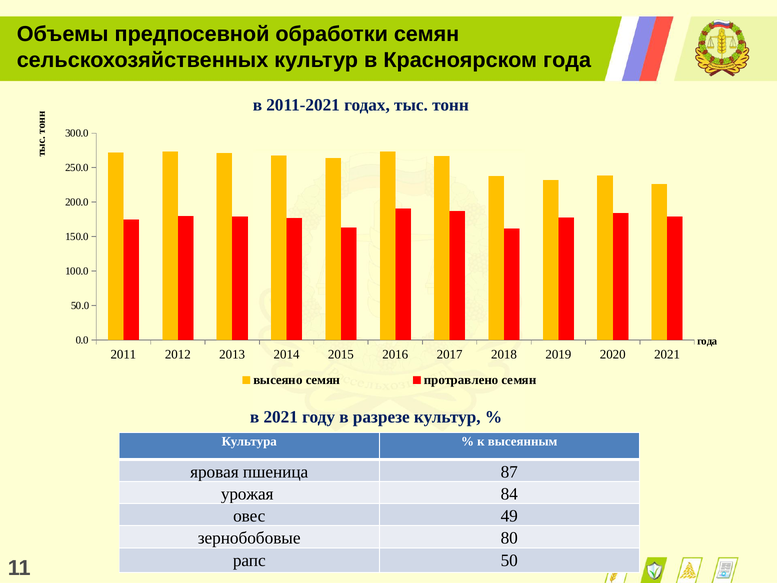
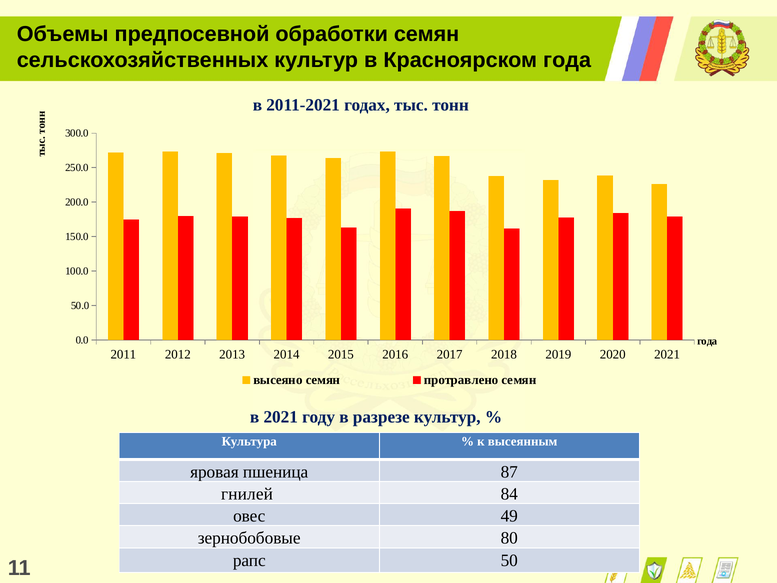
урожая: урожая -> гнилей
